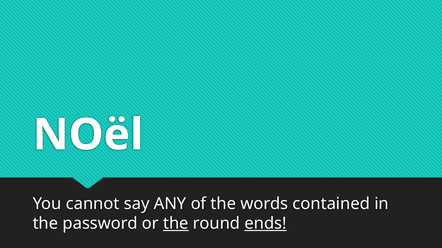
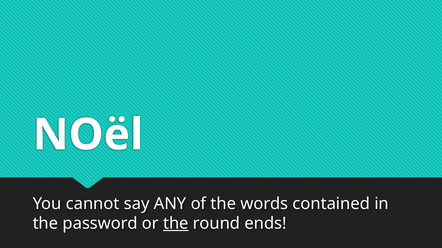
ends underline: present -> none
